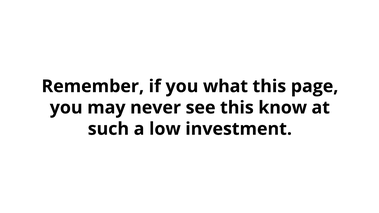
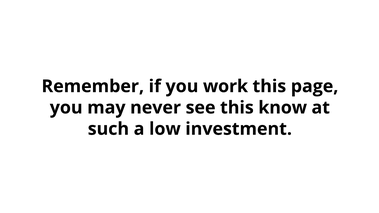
what: what -> work
